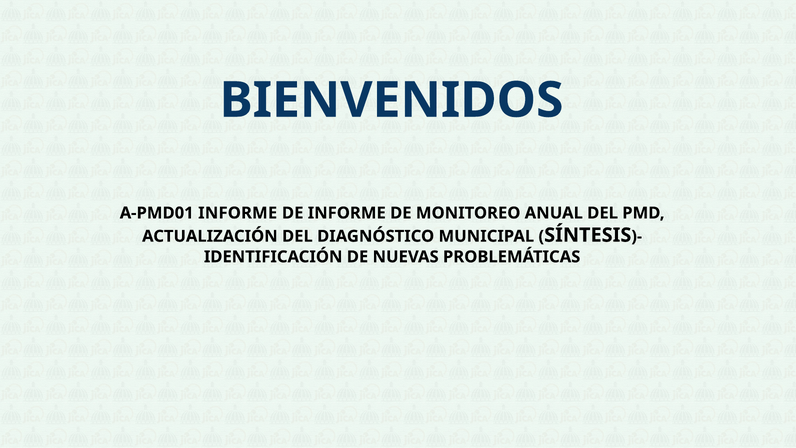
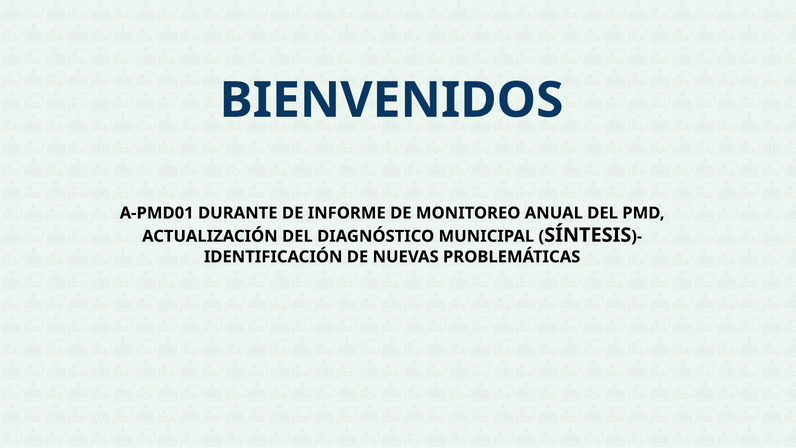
A-PMD01 INFORME: INFORME -> DURANTE
